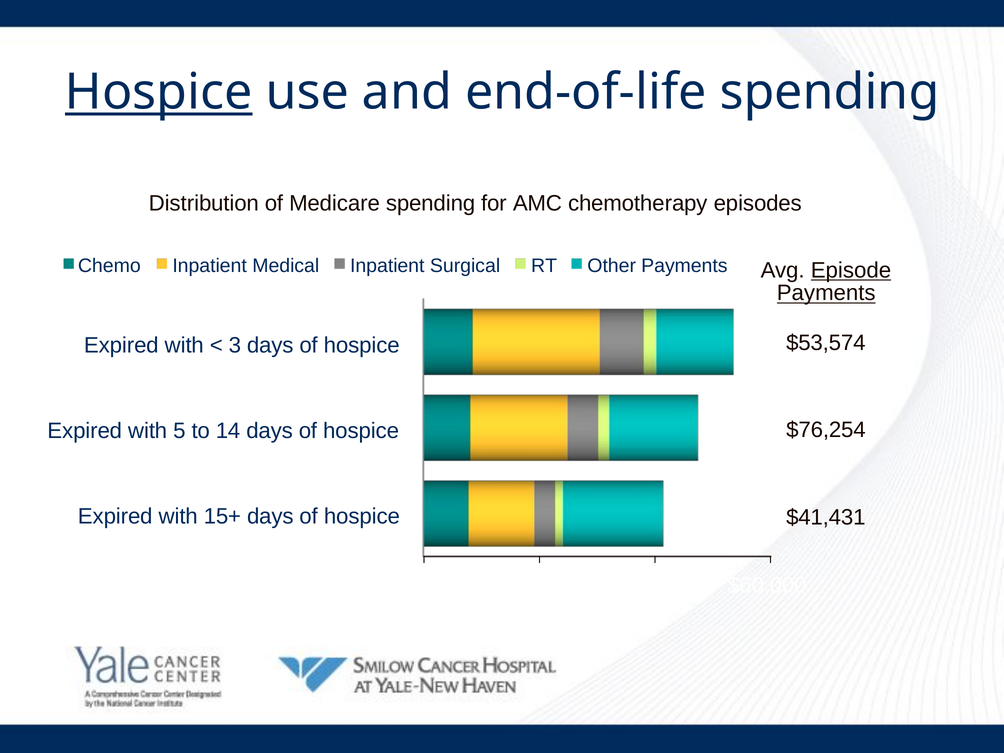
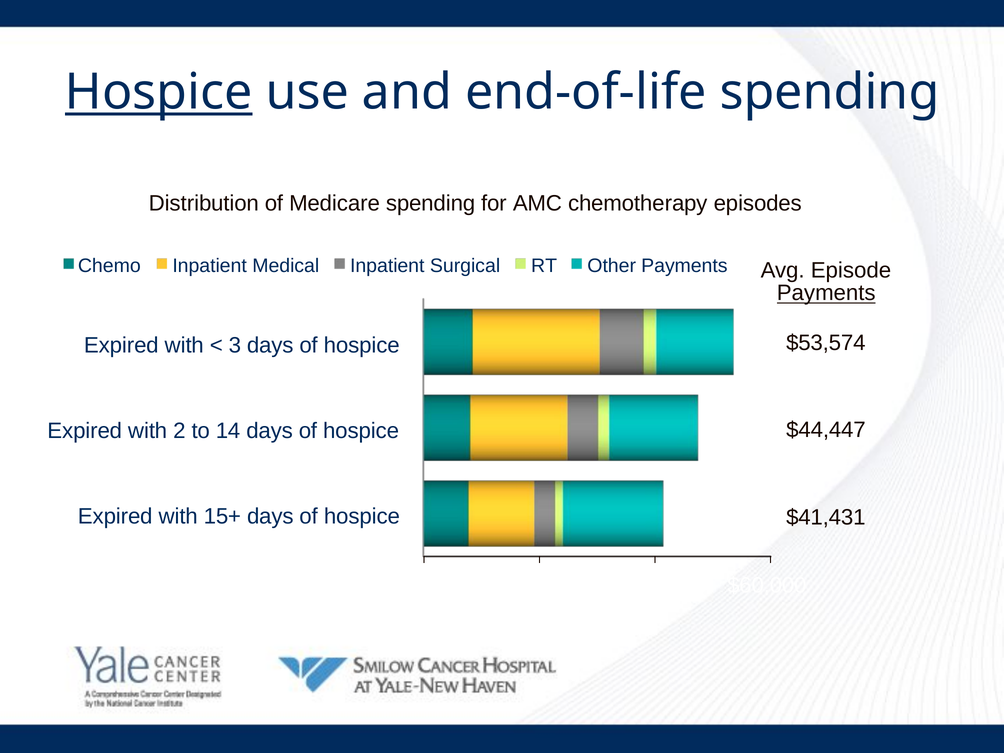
Episode underline: present -> none
$76,254: $76,254 -> $44,447
5: 5 -> 2
